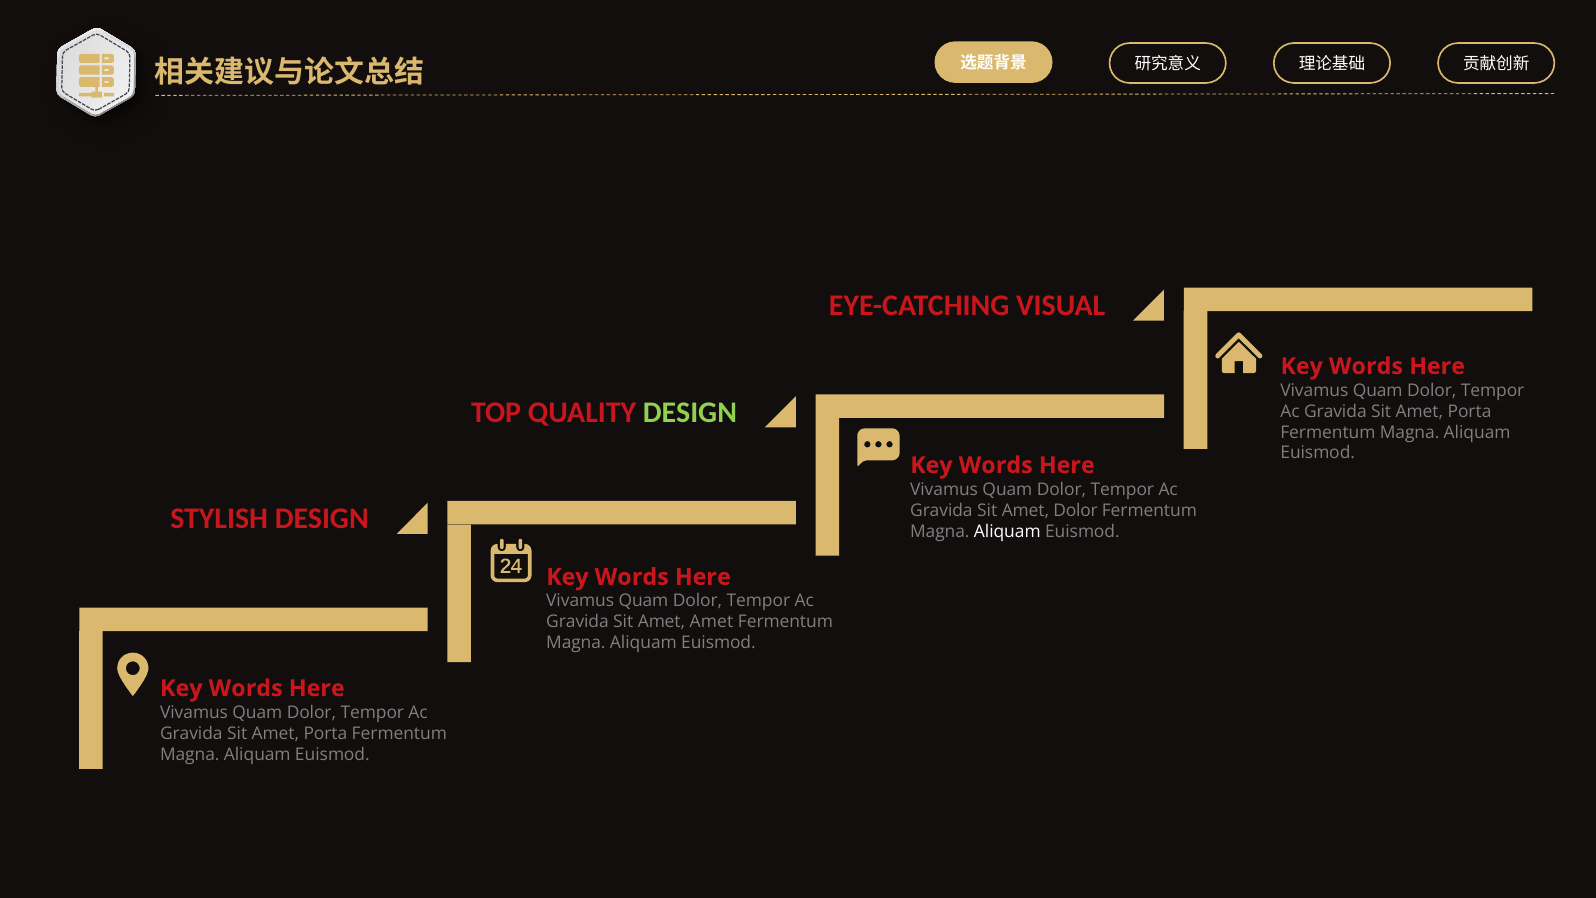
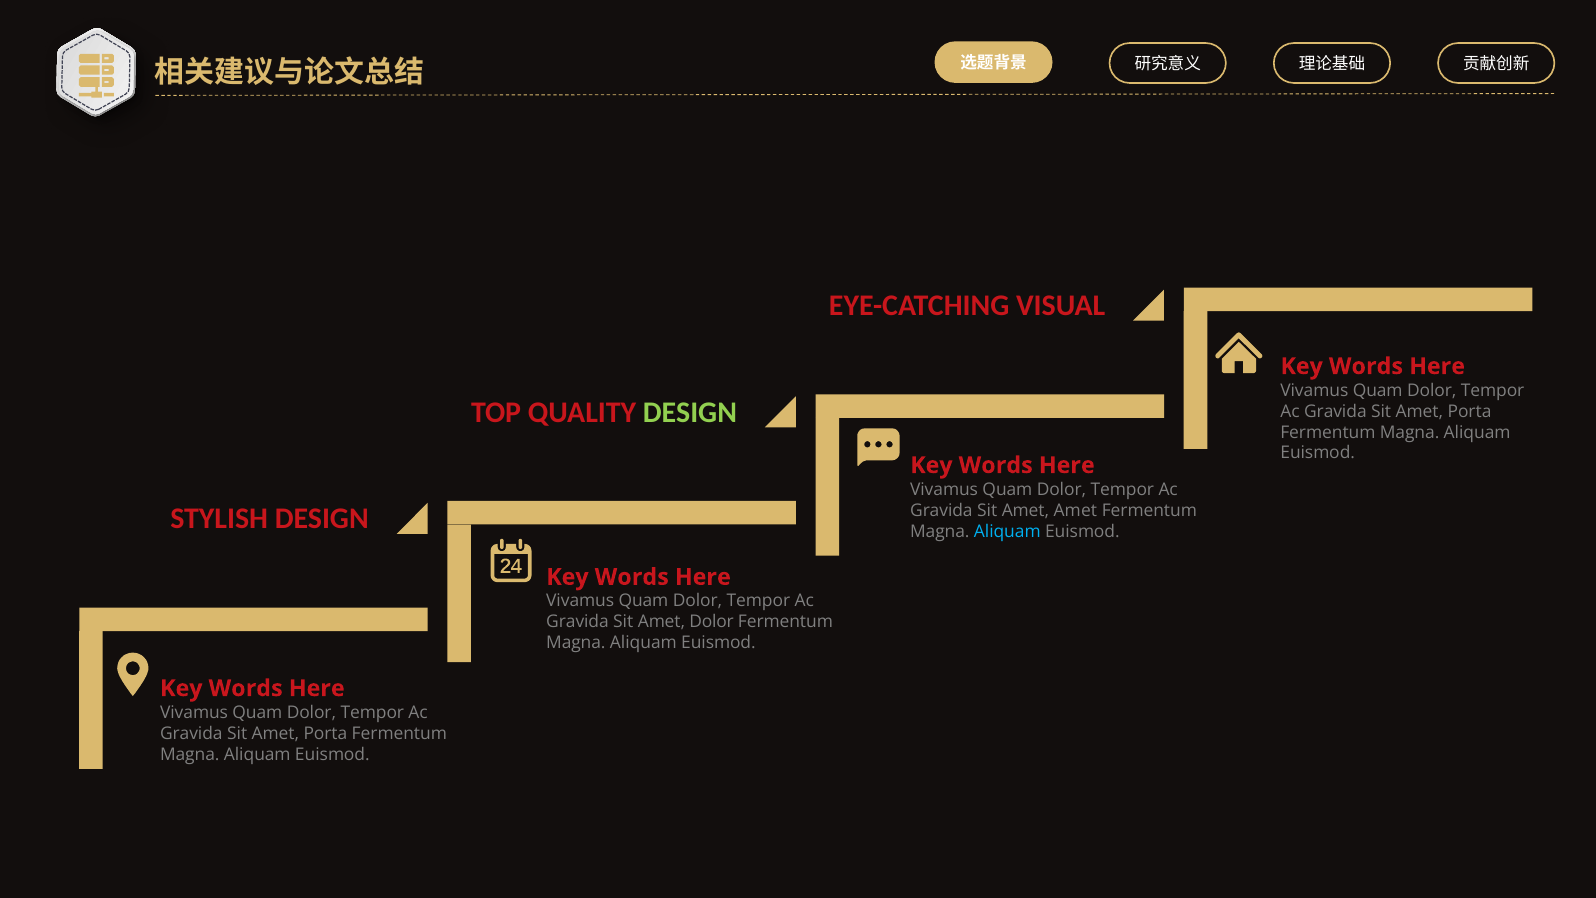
Amet Dolor: Dolor -> Amet
Aliquam at (1007, 531) colour: white -> light blue
Amet Amet: Amet -> Dolor
